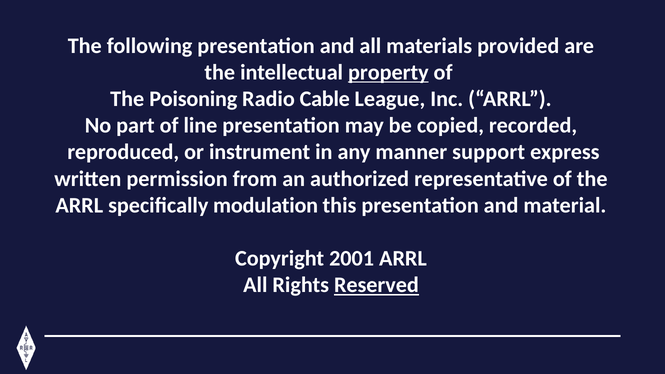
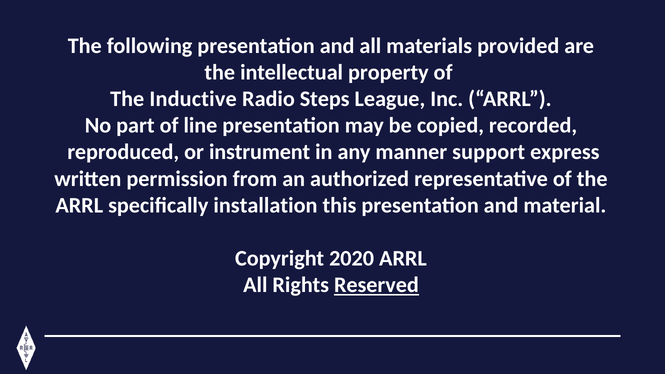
property underline: present -> none
Poisoning: Poisoning -> Inductive
Cable: Cable -> Steps
modulation: modulation -> installation
2001: 2001 -> 2020
